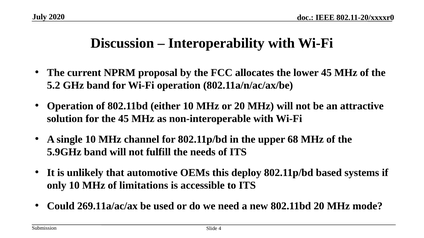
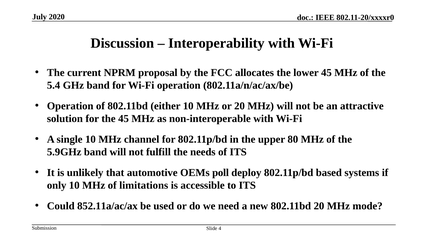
5.2: 5.2 -> 5.4
68: 68 -> 80
this: this -> poll
269.11a/ac/ax: 269.11a/ac/ax -> 852.11a/ac/ax
